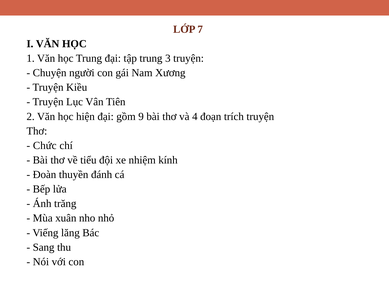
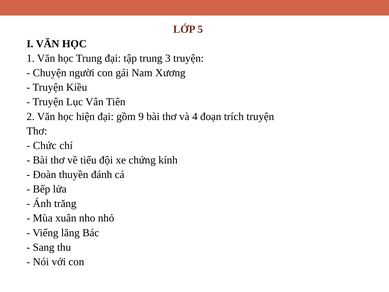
7: 7 -> 5
nhiệm: nhiệm -> chứng
